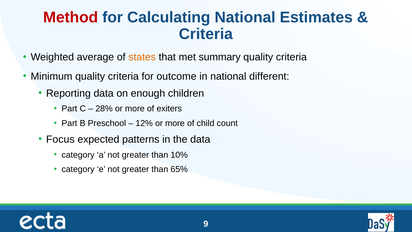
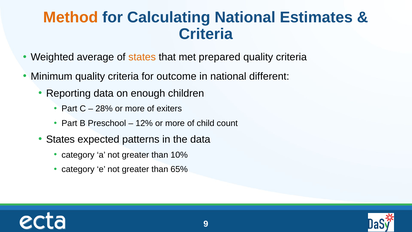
Method colour: red -> orange
summary: summary -> prepared
Focus at (60, 139): Focus -> States
